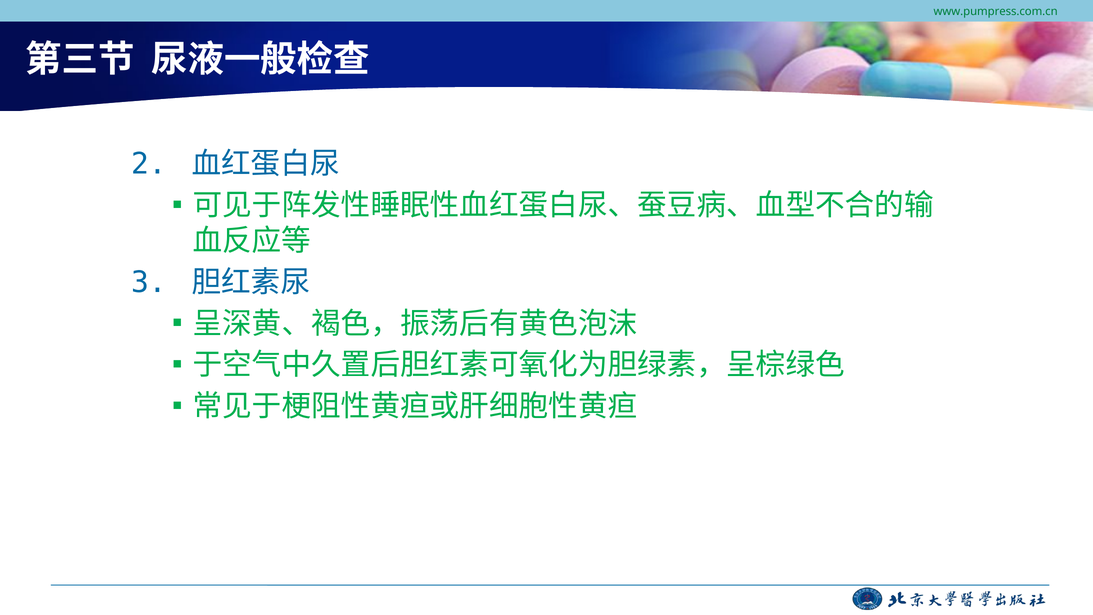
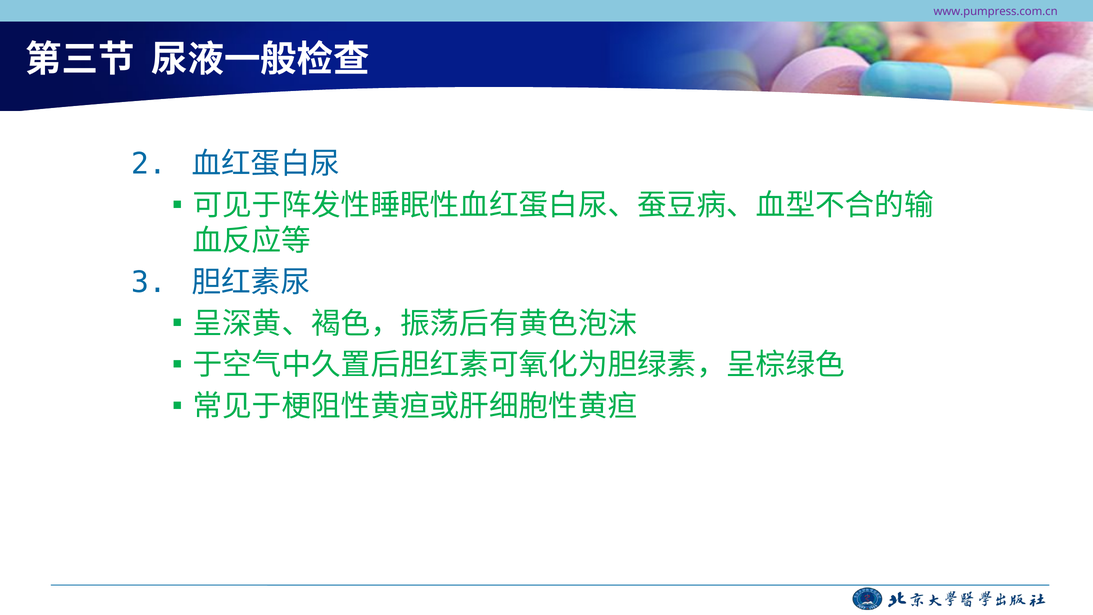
www.pumpress.com.cn colour: green -> purple
